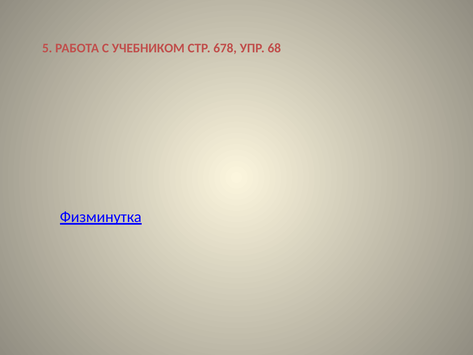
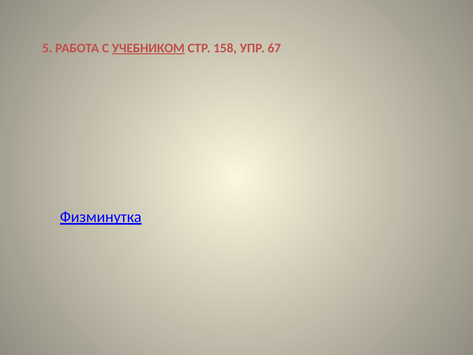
УЧЕБНИКОМ underline: none -> present
678: 678 -> 158
68: 68 -> 67
